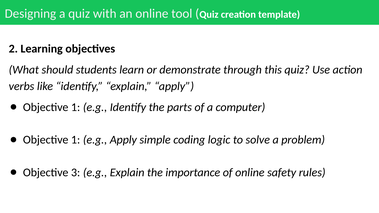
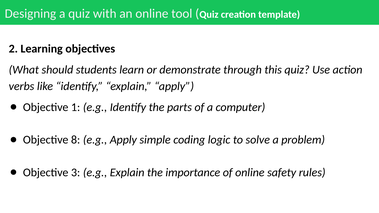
1 at (76, 140): 1 -> 8
